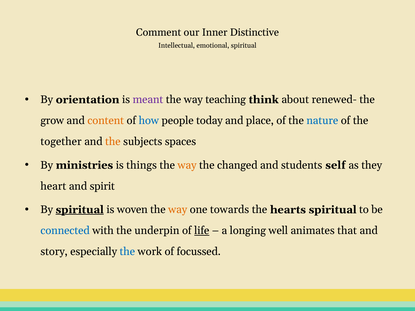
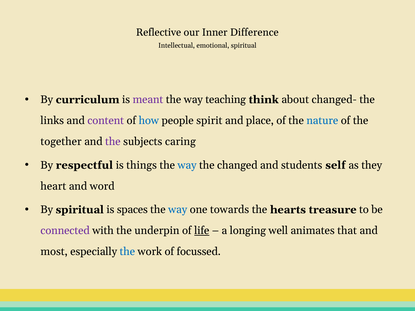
Comment: Comment -> Reflective
Distinctive: Distinctive -> Difference
orientation: orientation -> curriculum
renewed-: renewed- -> changed-
grow: grow -> links
content colour: orange -> purple
today: today -> spirit
the at (113, 142) colour: orange -> purple
spaces: spaces -> caring
ministries: ministries -> respectful
way at (187, 165) colour: orange -> blue
spirit: spirit -> word
spiritual at (80, 210) underline: present -> none
woven: woven -> spaces
way at (178, 210) colour: orange -> blue
hearts spiritual: spiritual -> treasure
connected colour: blue -> purple
story: story -> most
